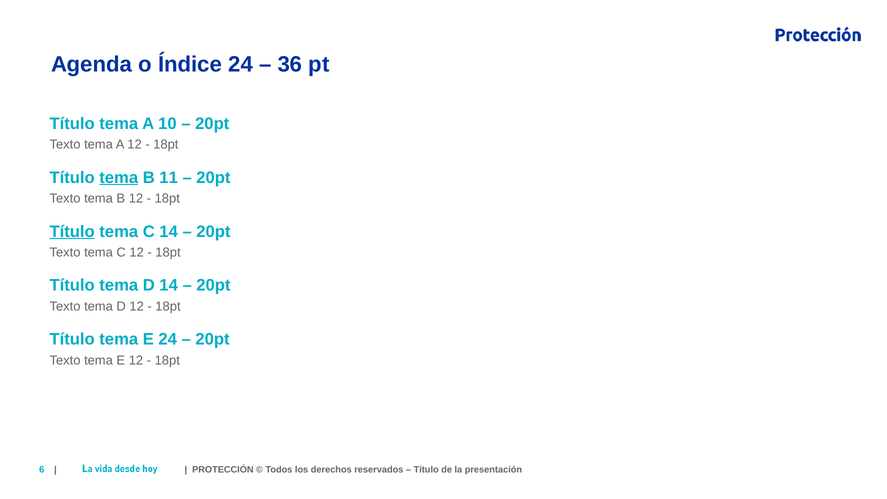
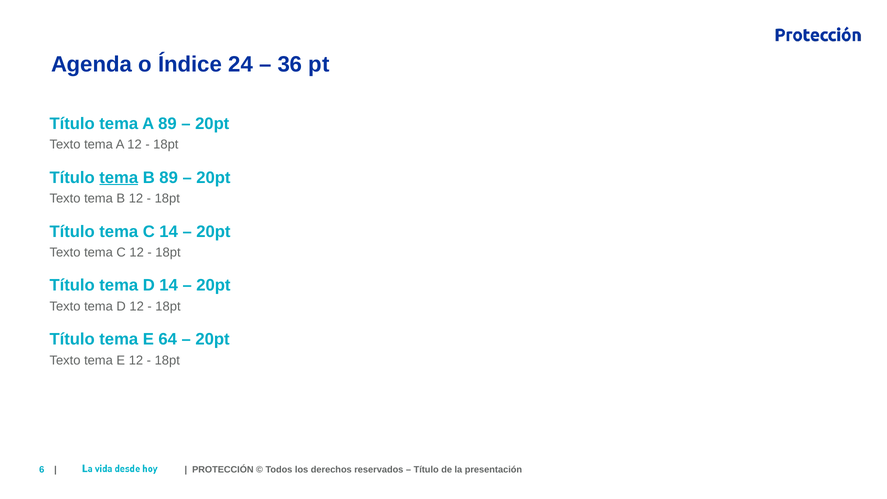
A 10: 10 -> 89
B 11: 11 -> 89
Título at (72, 232) underline: present -> none
E 24: 24 -> 64
